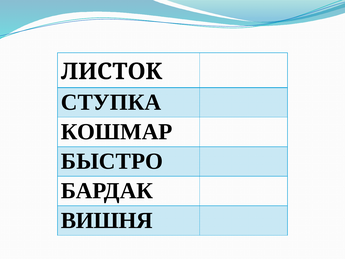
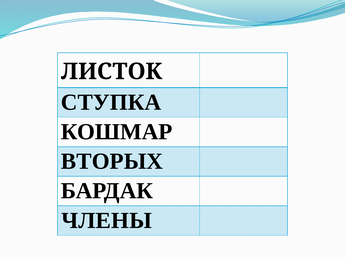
БЫСТРО: БЫСТРО -> ВТОРЫХ
ВИШНЯ: ВИШНЯ -> ЧЛЕНЫ
